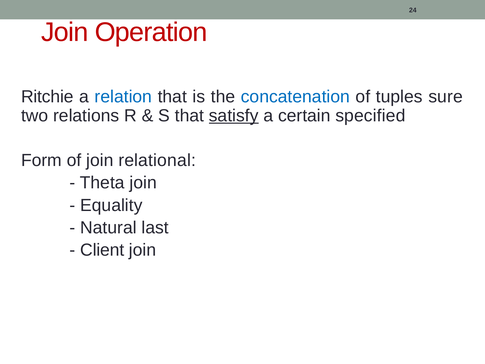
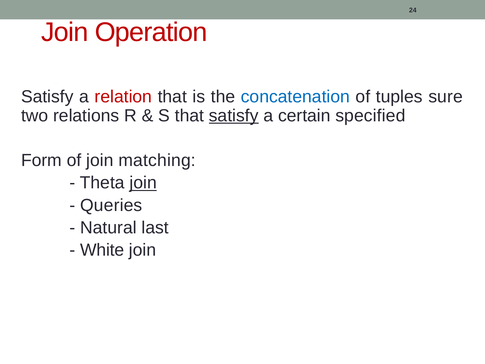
Ritchie at (47, 97): Ritchie -> Satisfy
relation colour: blue -> red
relational: relational -> matching
join at (143, 183) underline: none -> present
Equality: Equality -> Queries
Client: Client -> White
